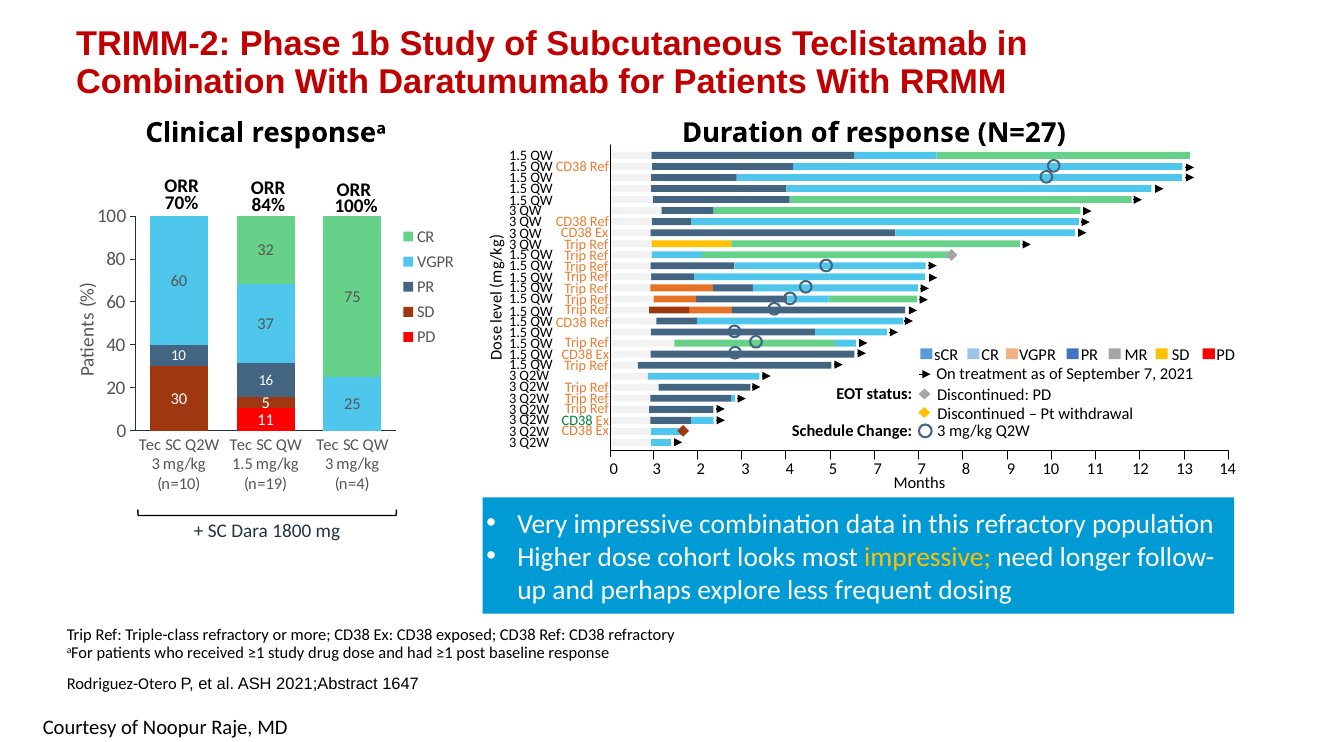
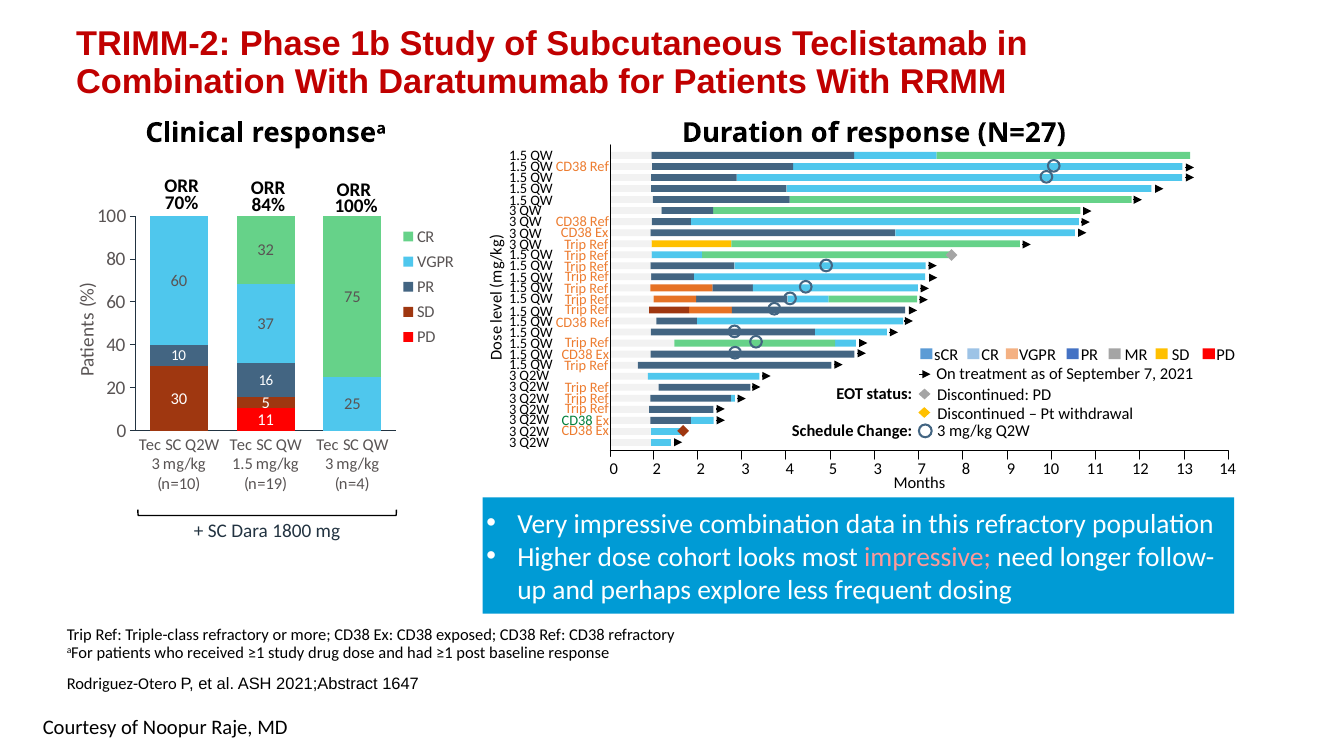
0 3: 3 -> 2
5 7: 7 -> 3
impressive at (928, 557) colour: yellow -> pink
